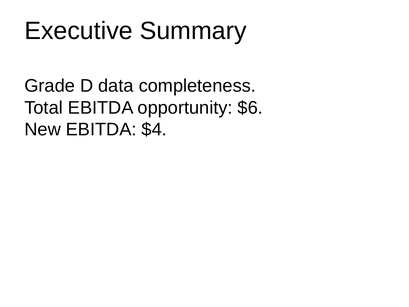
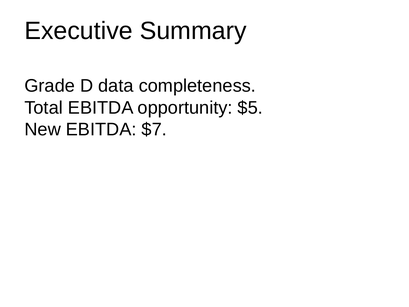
$6: $6 -> $5
$4: $4 -> $7
